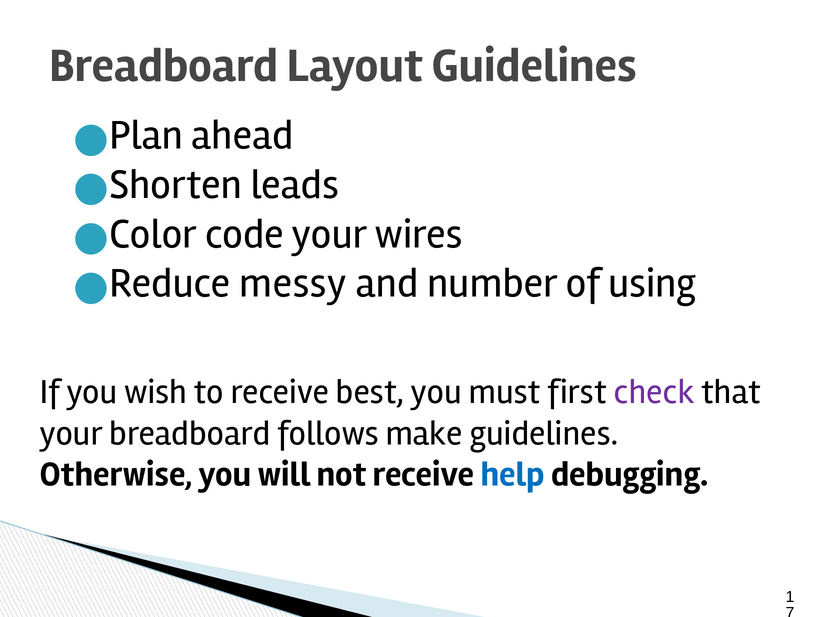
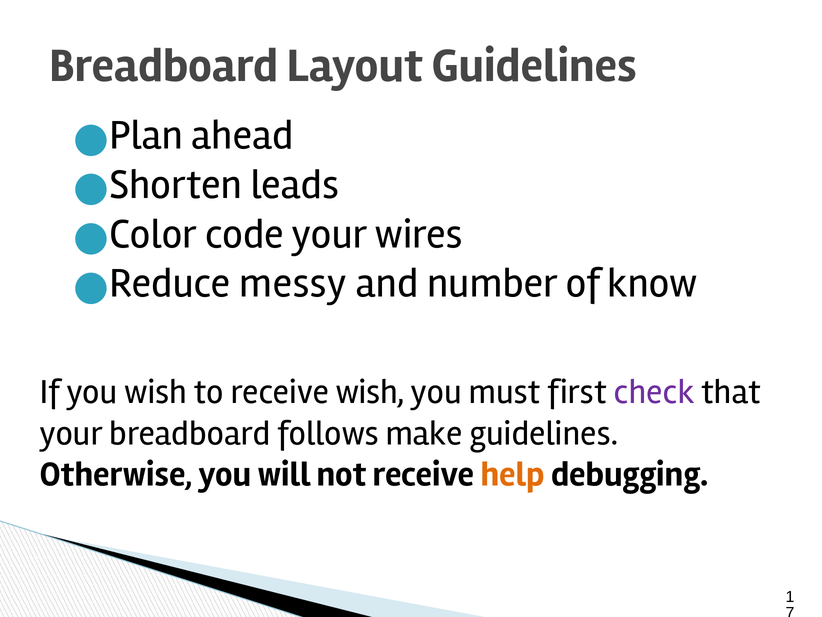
using: using -> know
receive best: best -> wish
help colour: blue -> orange
